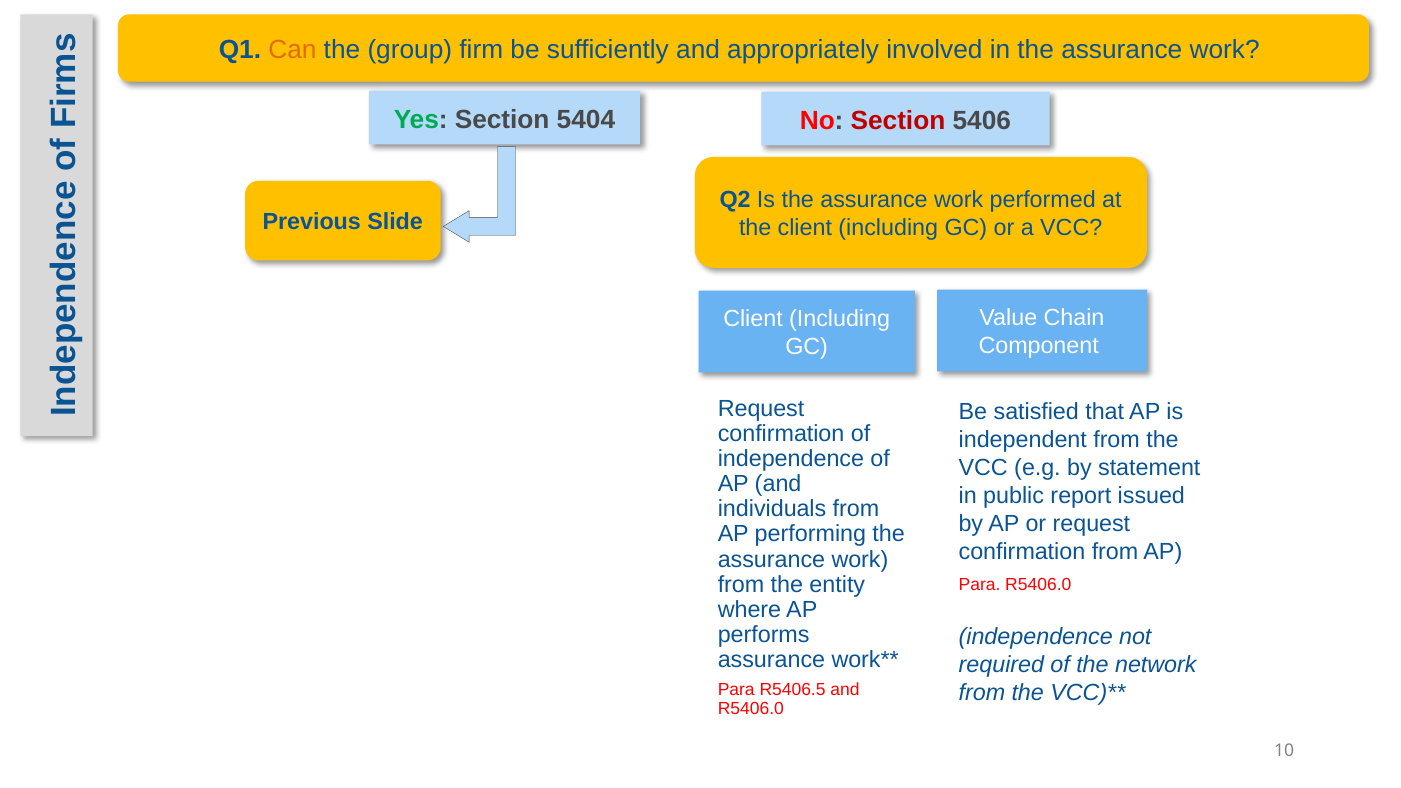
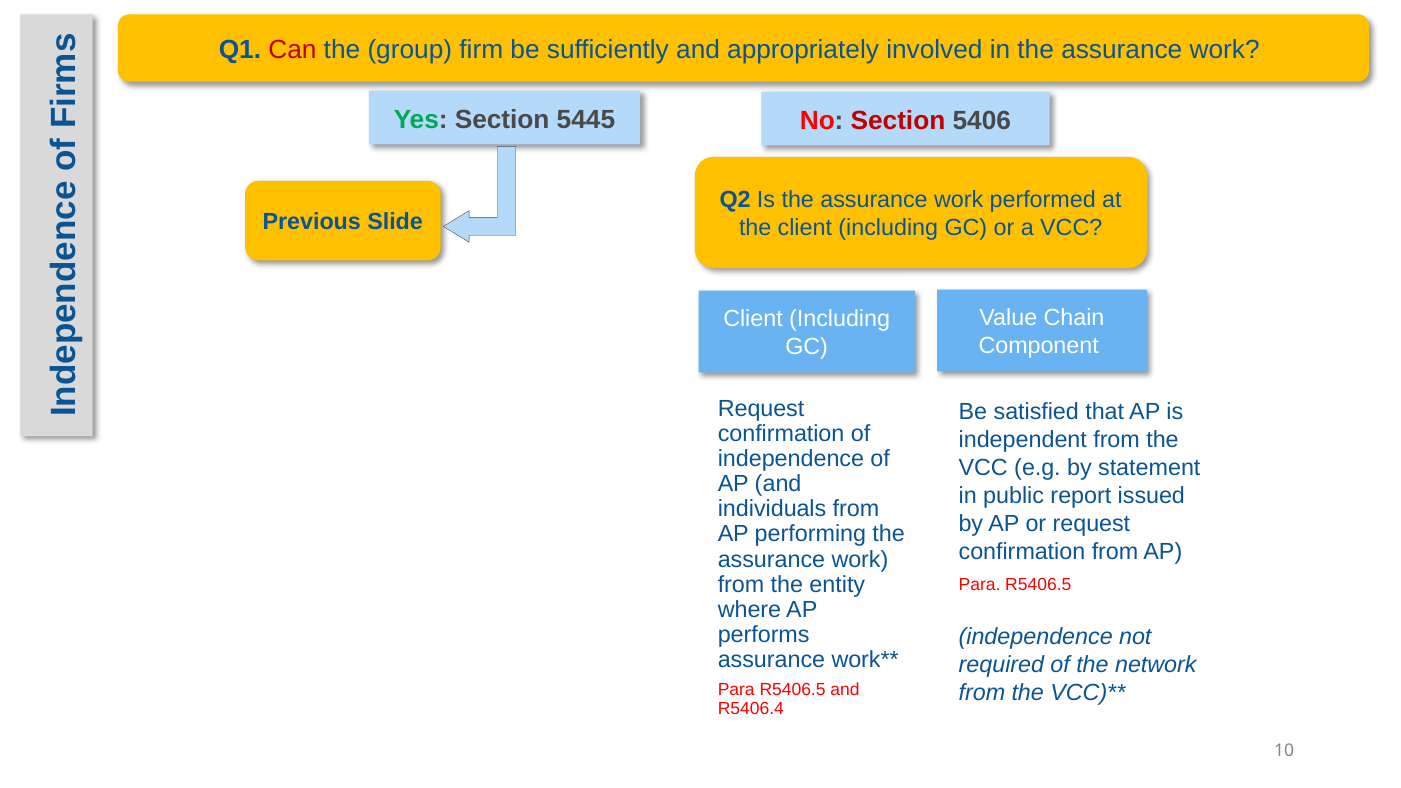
Can colour: orange -> red
5404: 5404 -> 5445
R5406.0 at (1038, 584): R5406.0 -> R5406.5
R5406.0 at (751, 708): R5406.0 -> R5406.4
